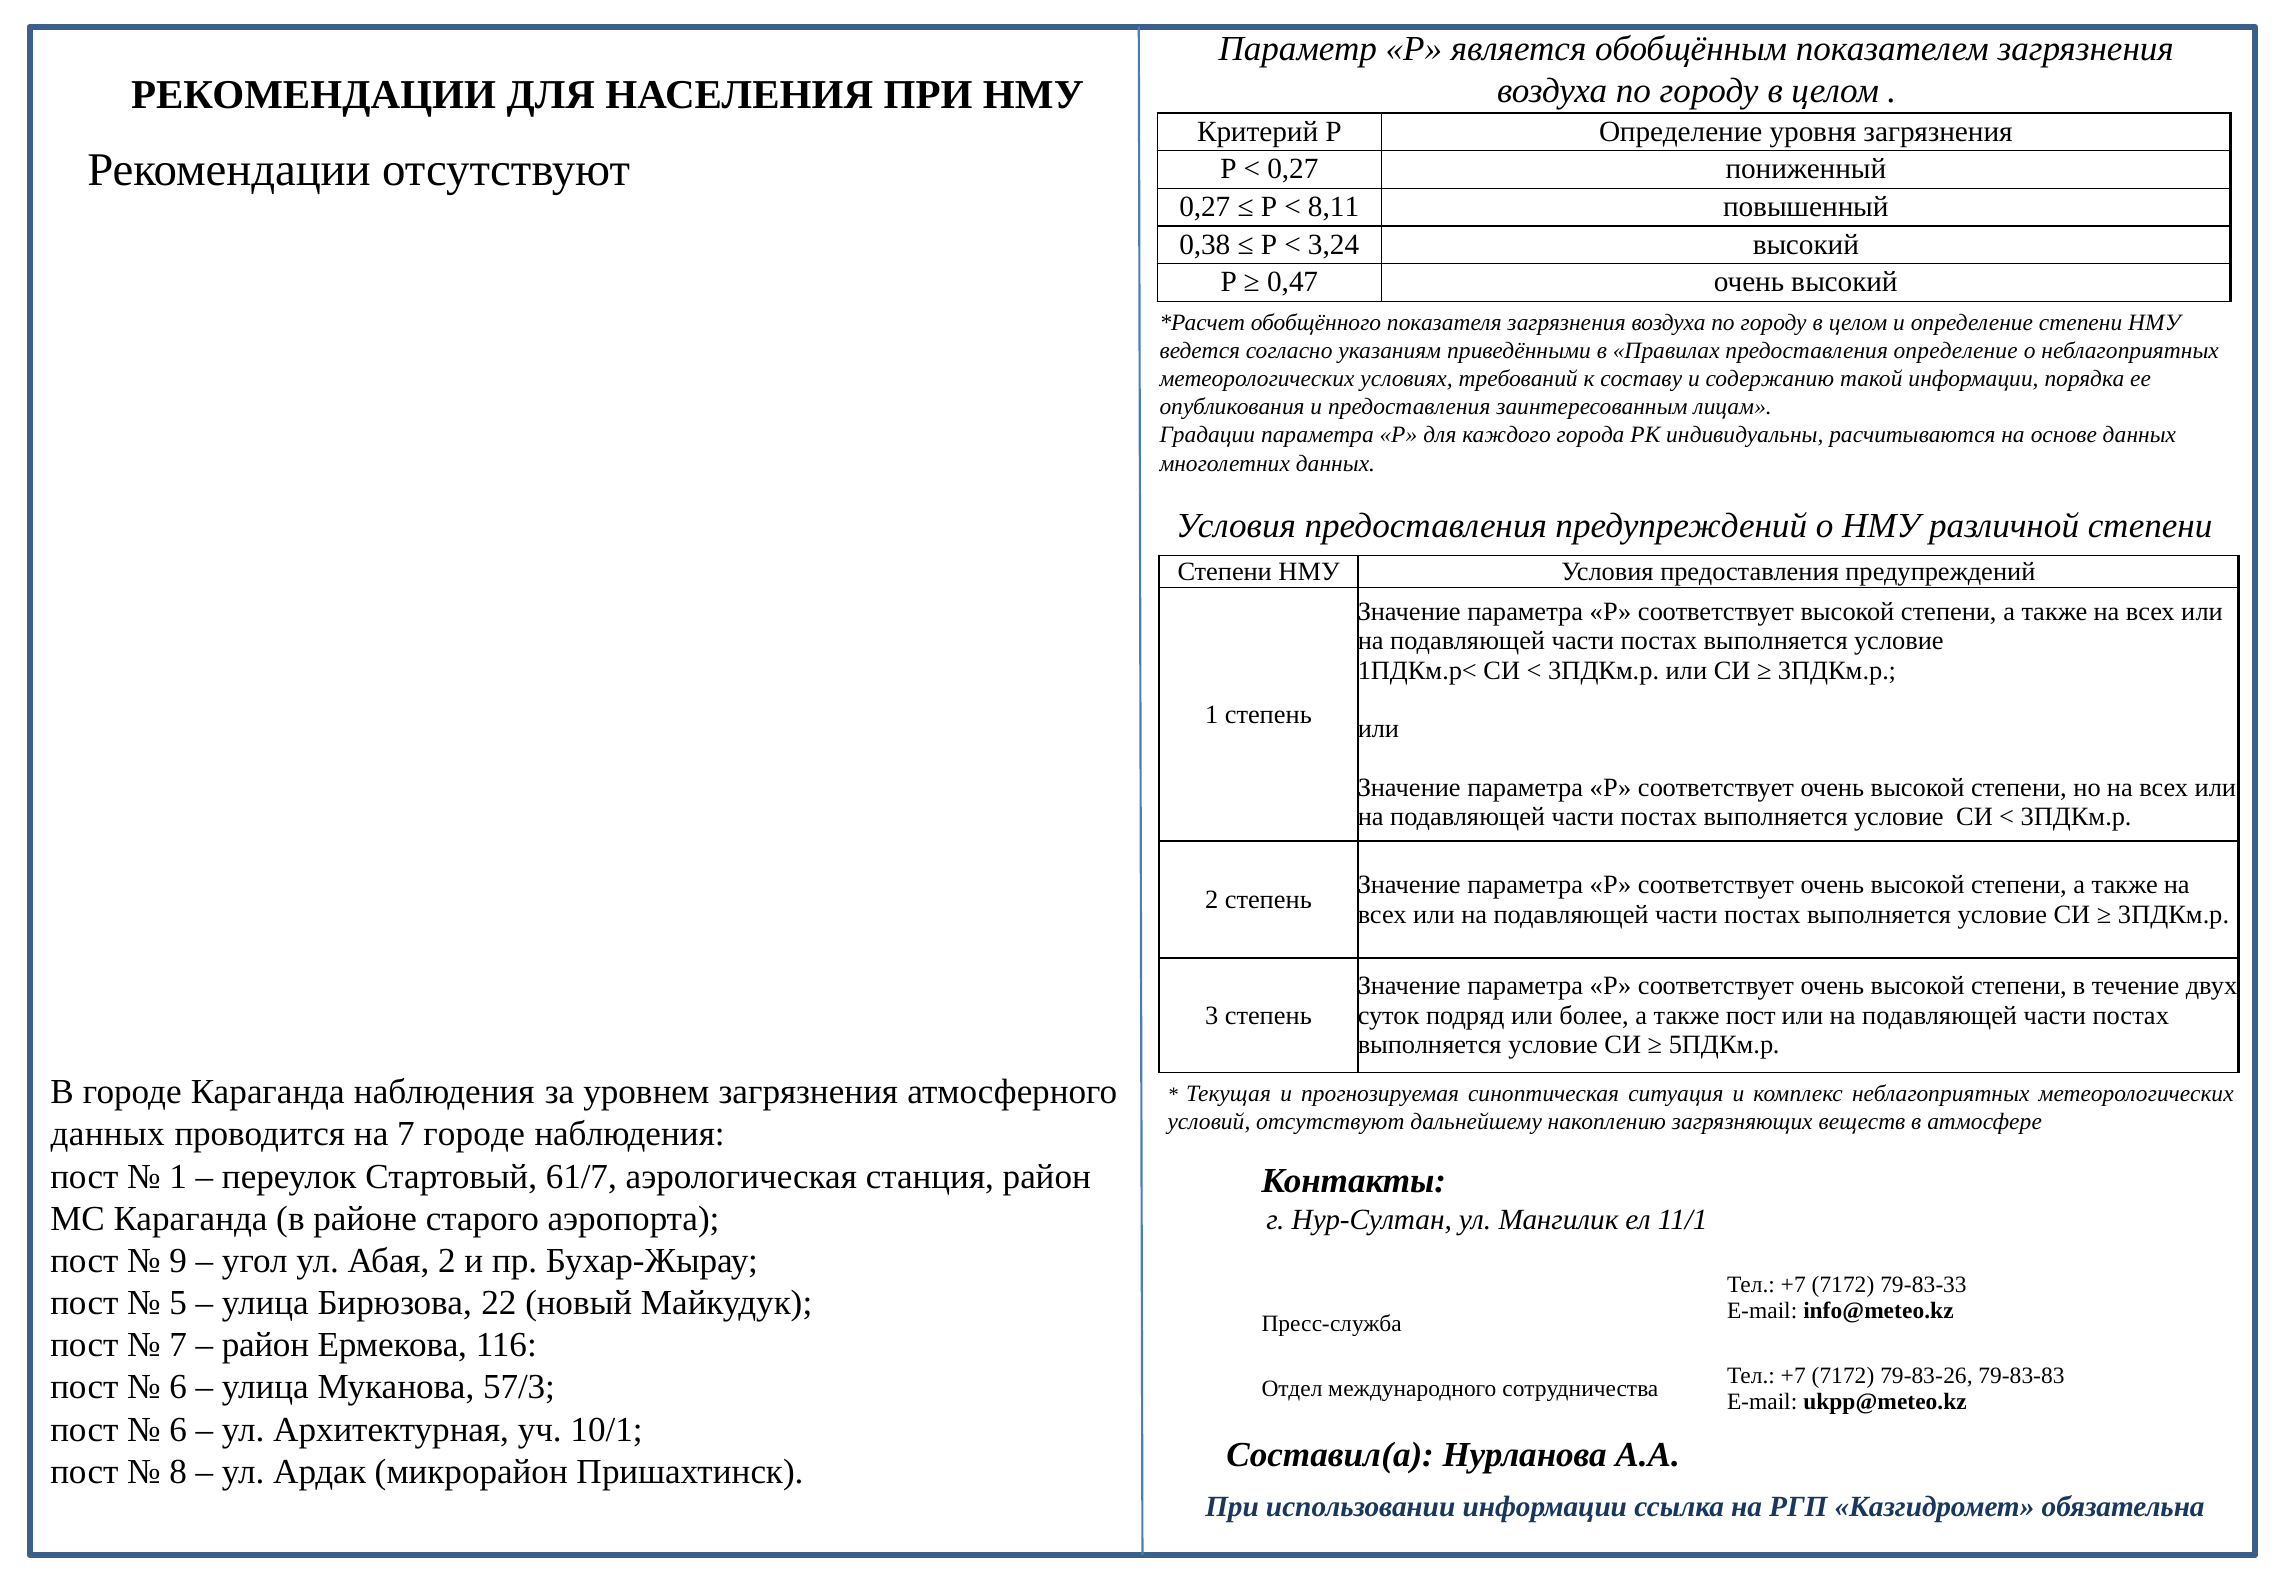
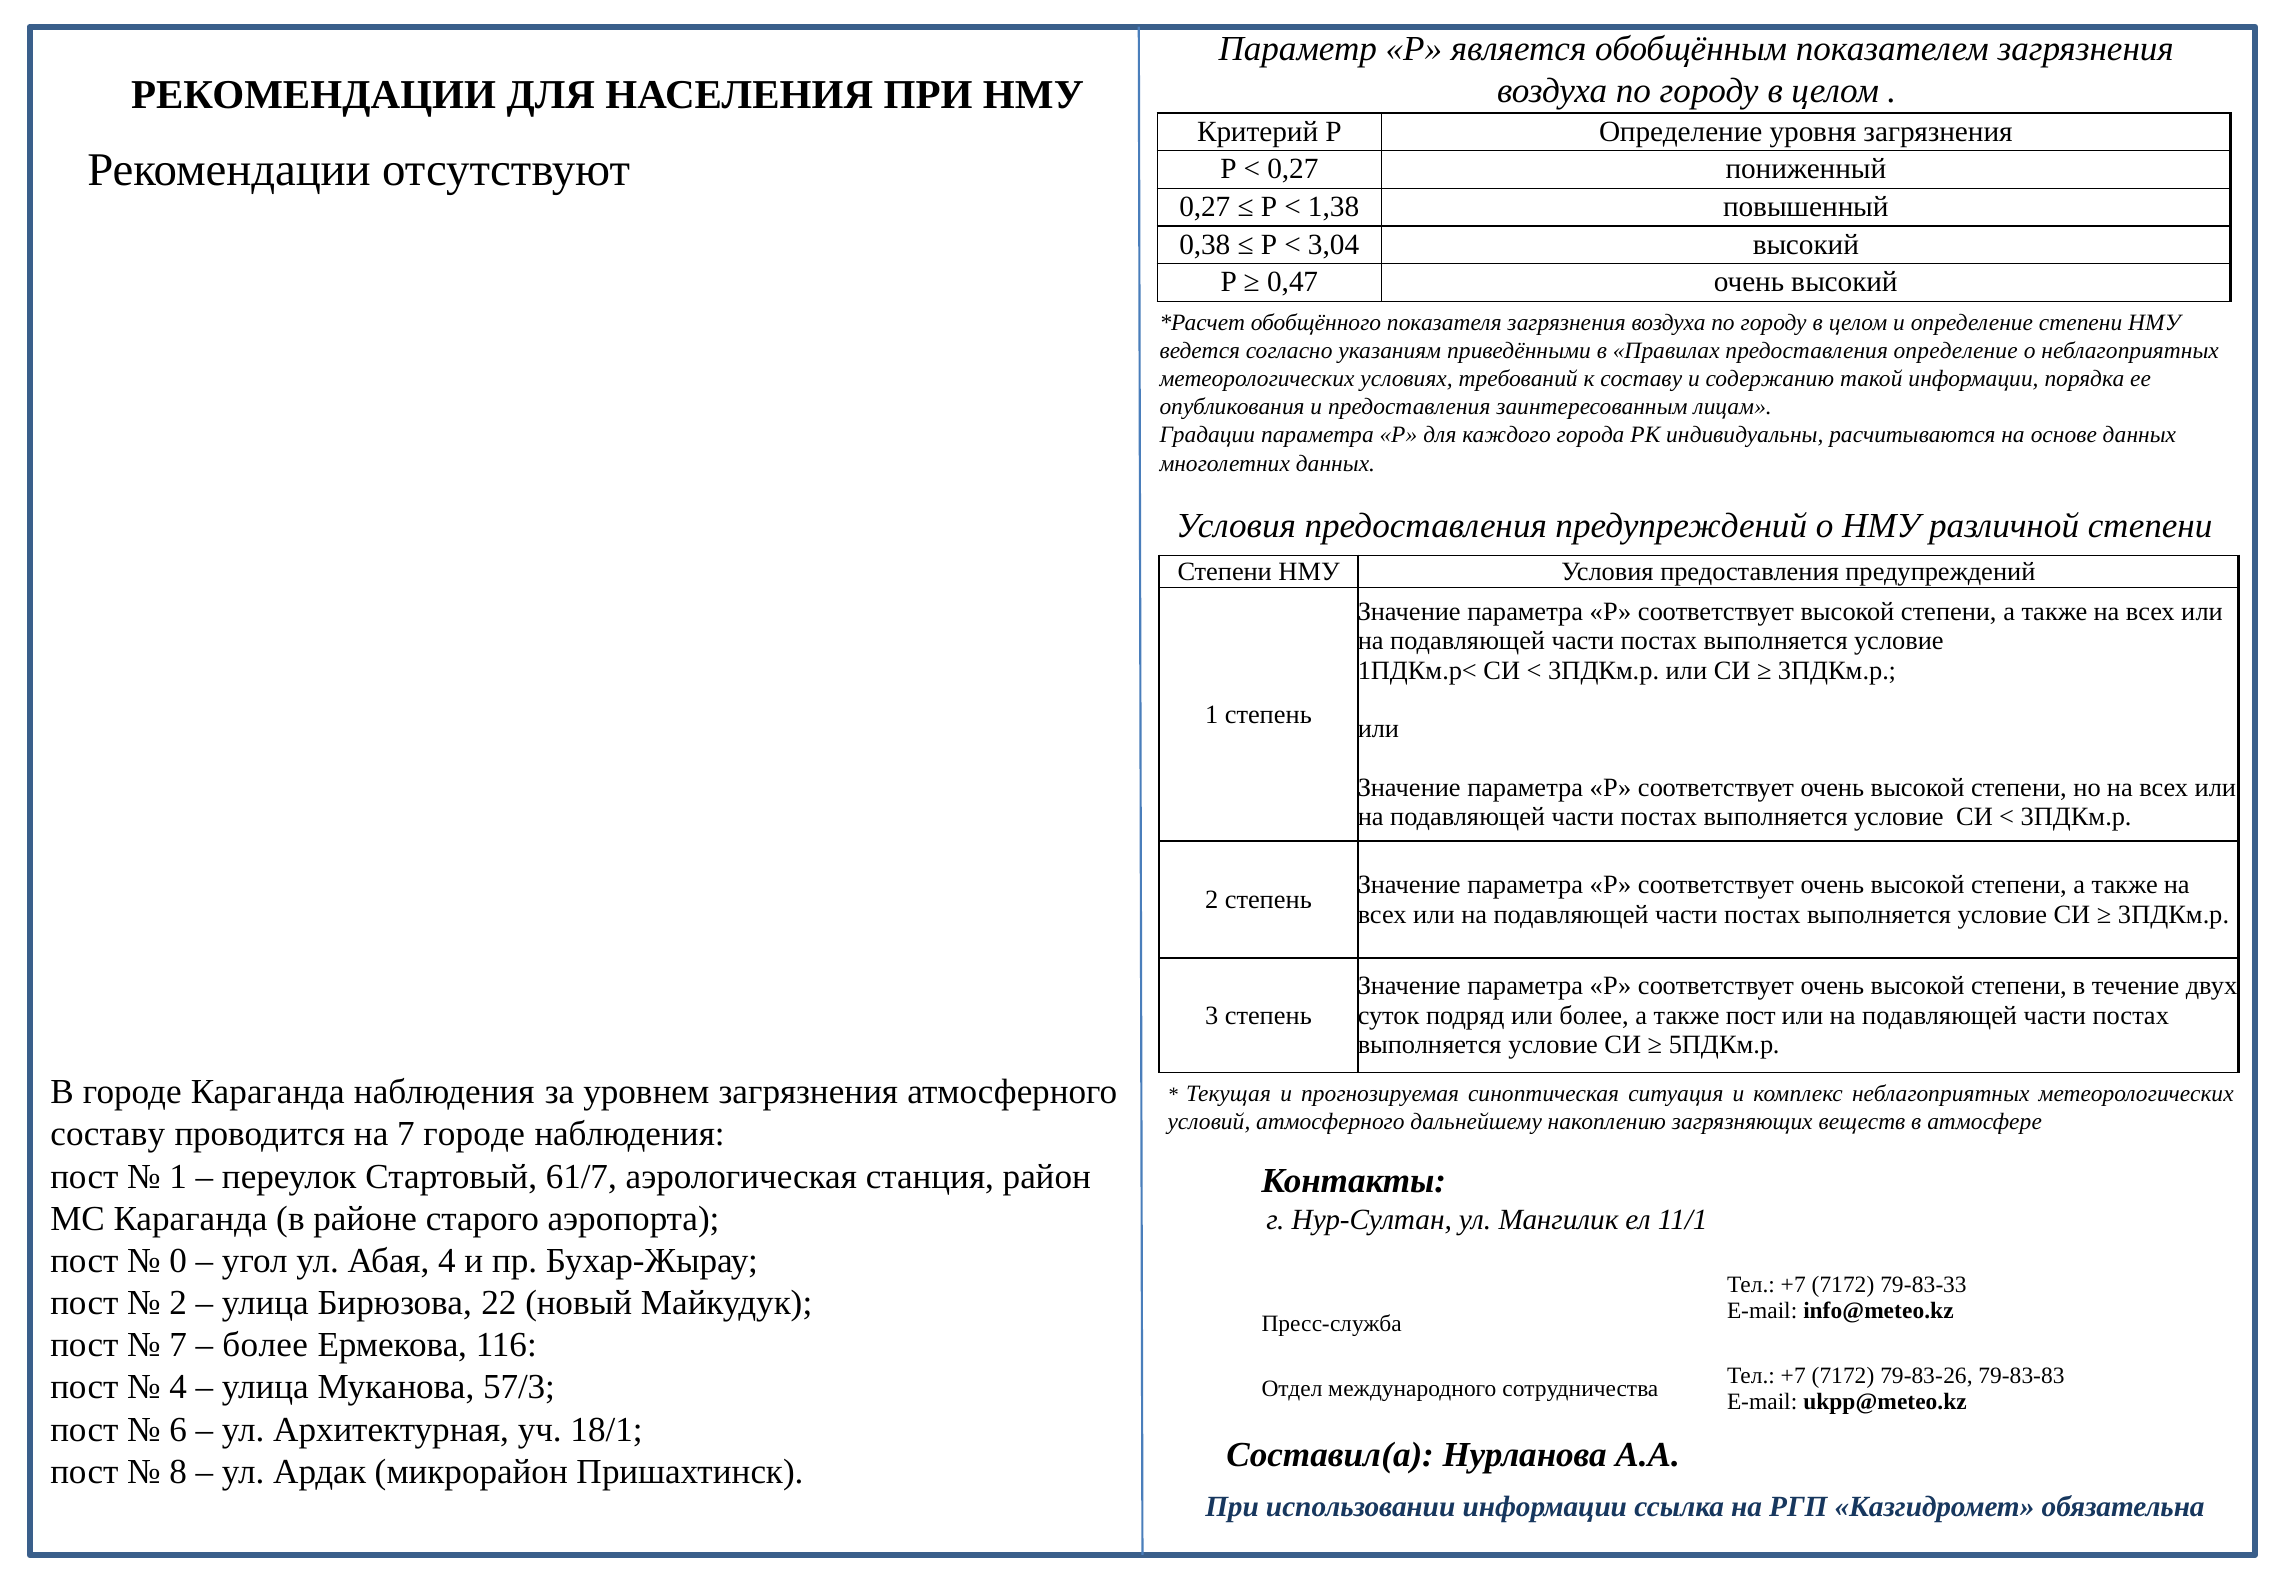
8,11: 8,11 -> 1,38
3,24: 3,24 -> 3,04
условий отсутствуют: отсутствуют -> атмосферного
данных at (108, 1134): данных -> составу
9: 9 -> 0
Абая 2: 2 -> 4
5 at (178, 1303): 5 -> 2
район at (266, 1345): район -> более
6 at (178, 1387): 6 -> 4
10/1: 10/1 -> 18/1
